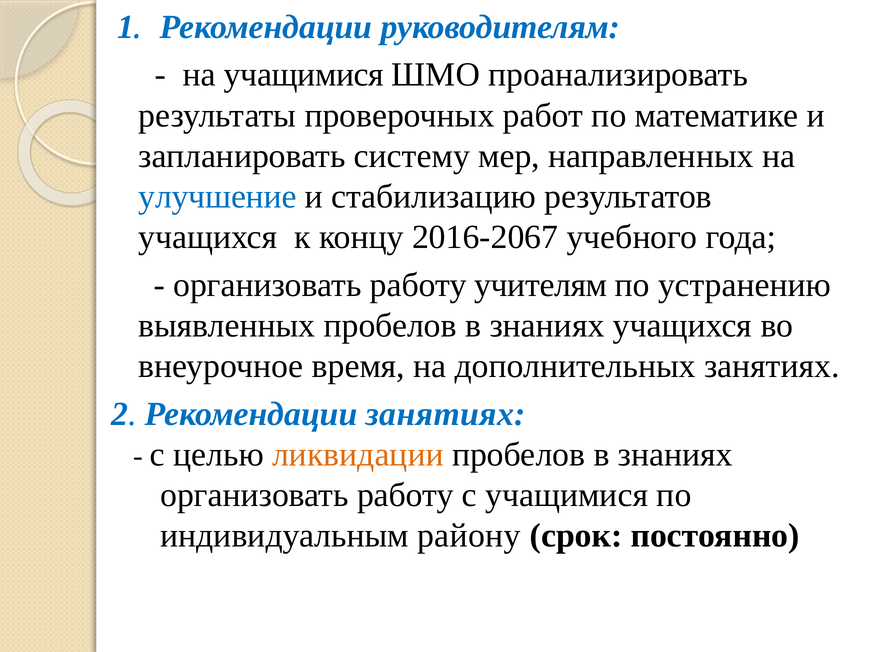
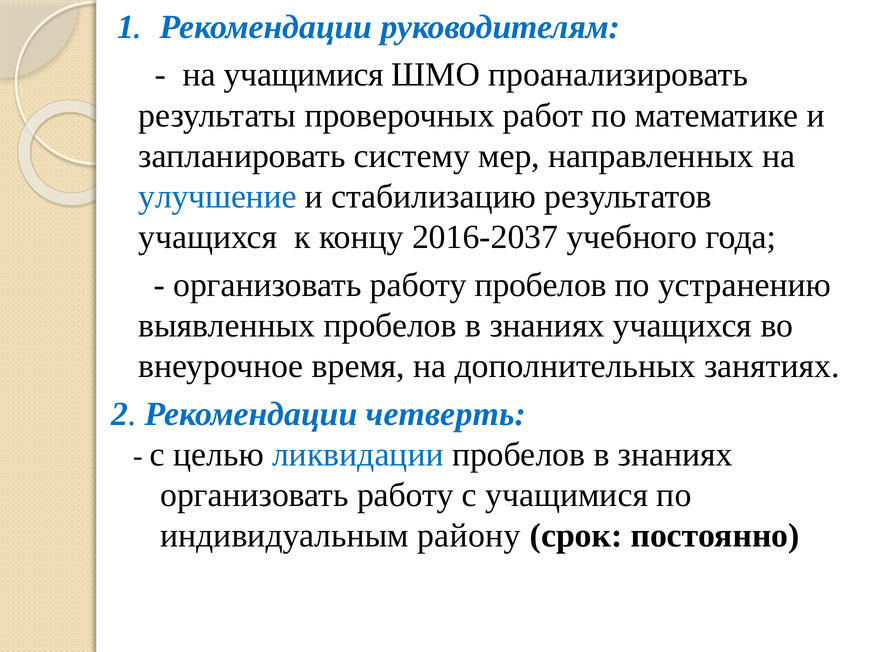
2016-2067: 2016-2067 -> 2016-2037
работу учителям: учителям -> пробелов
Рекомендации занятиях: занятиях -> четверть
ликвидации colour: orange -> blue
